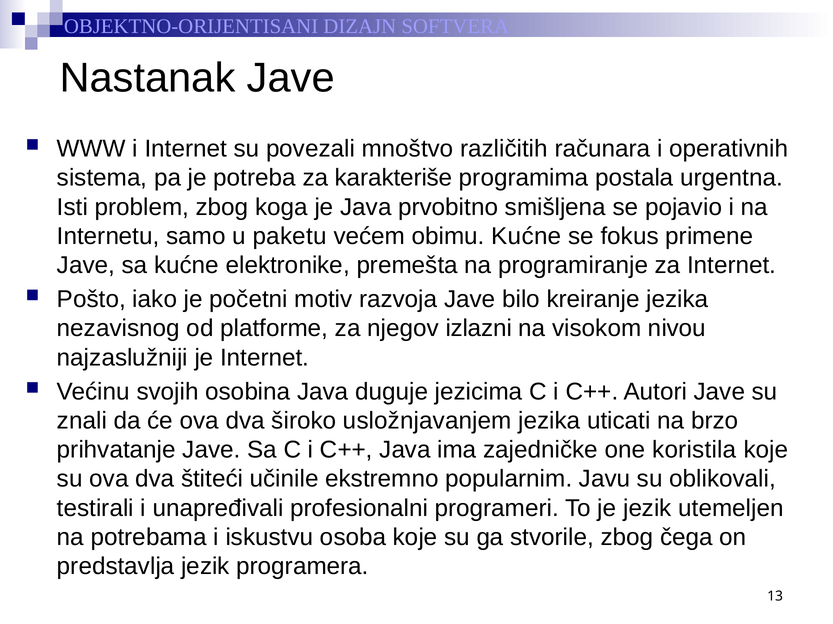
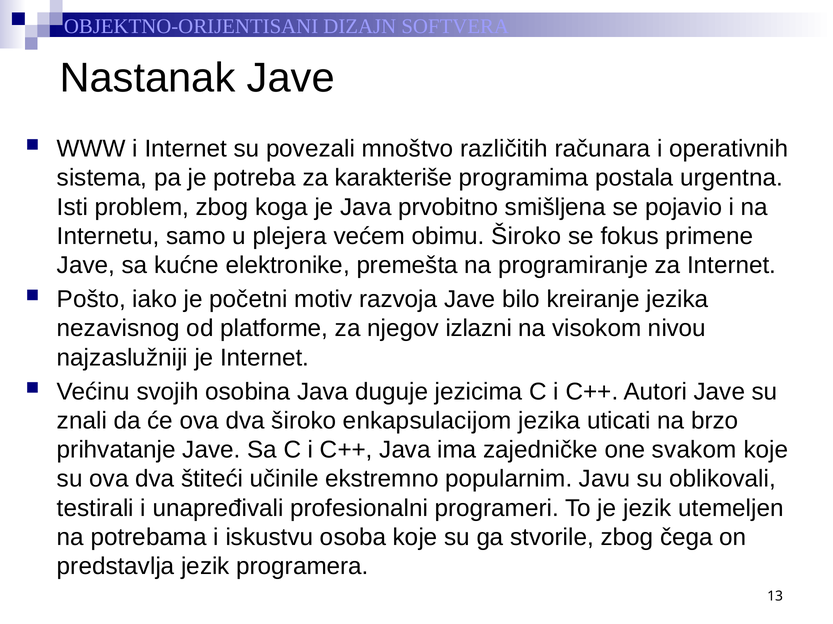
paketu: paketu -> plejera
obimu Kućne: Kućne -> Široko
usložnjavanjem: usložnjavanjem -> enkapsulacijom
koristila: koristila -> svakom
